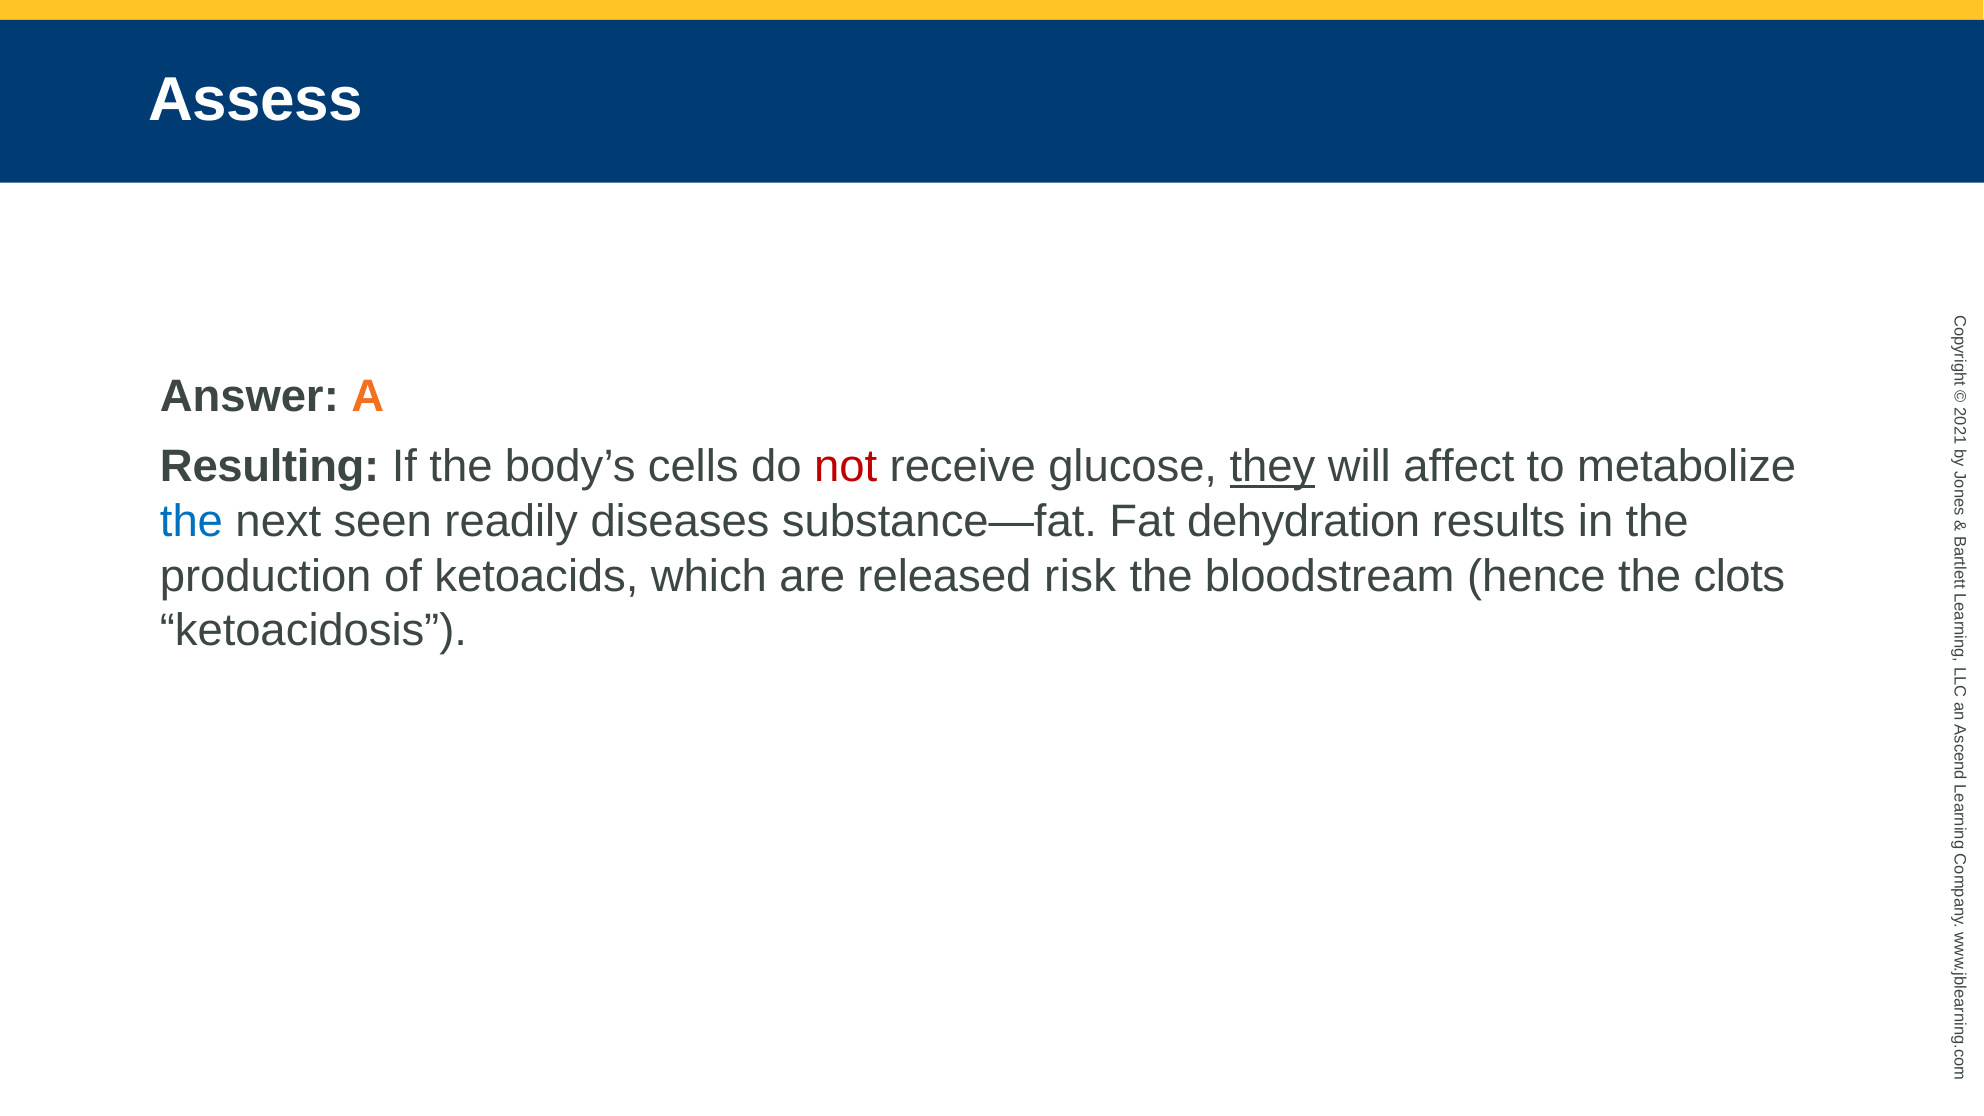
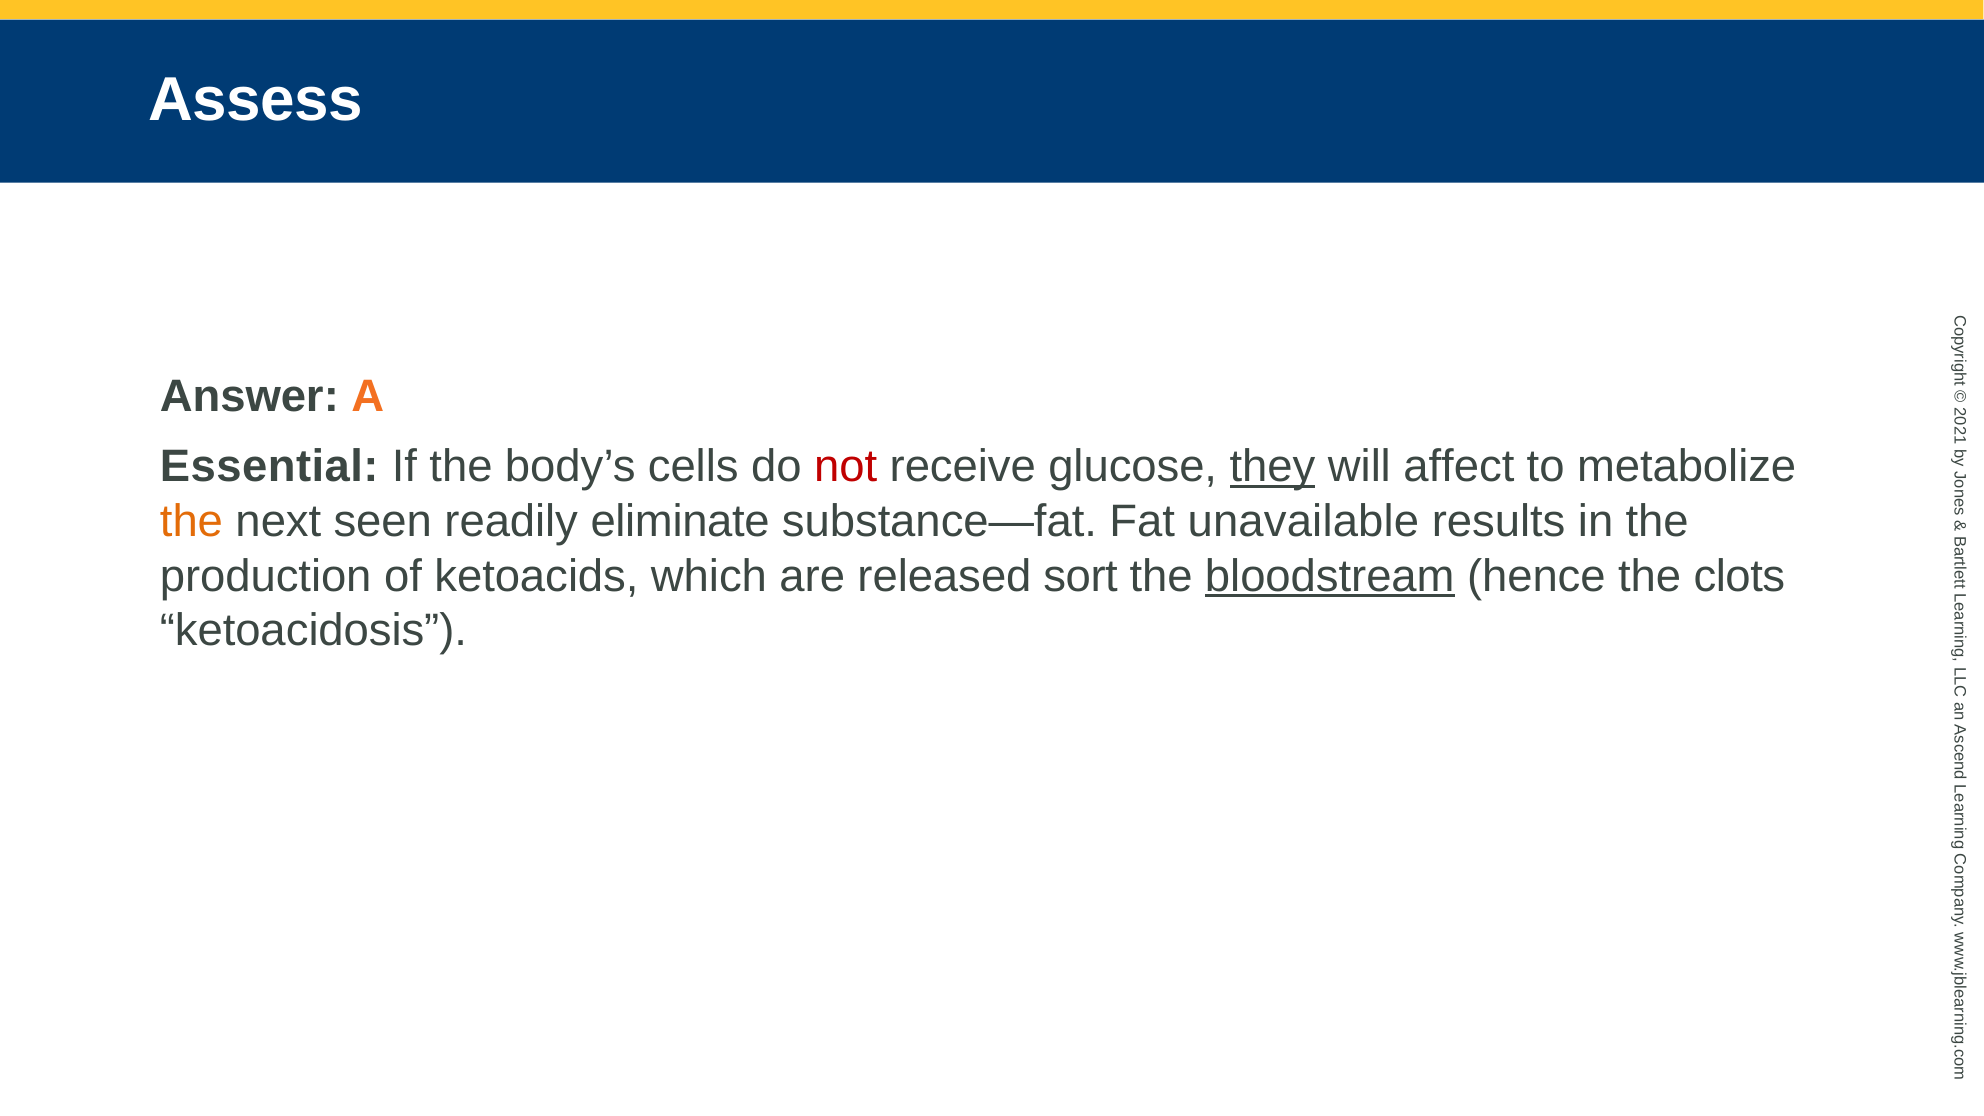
Resulting: Resulting -> Essential
the at (191, 521) colour: blue -> orange
diseases: diseases -> eliminate
dehydration: dehydration -> unavailable
risk: risk -> sort
bloodstream underline: none -> present
